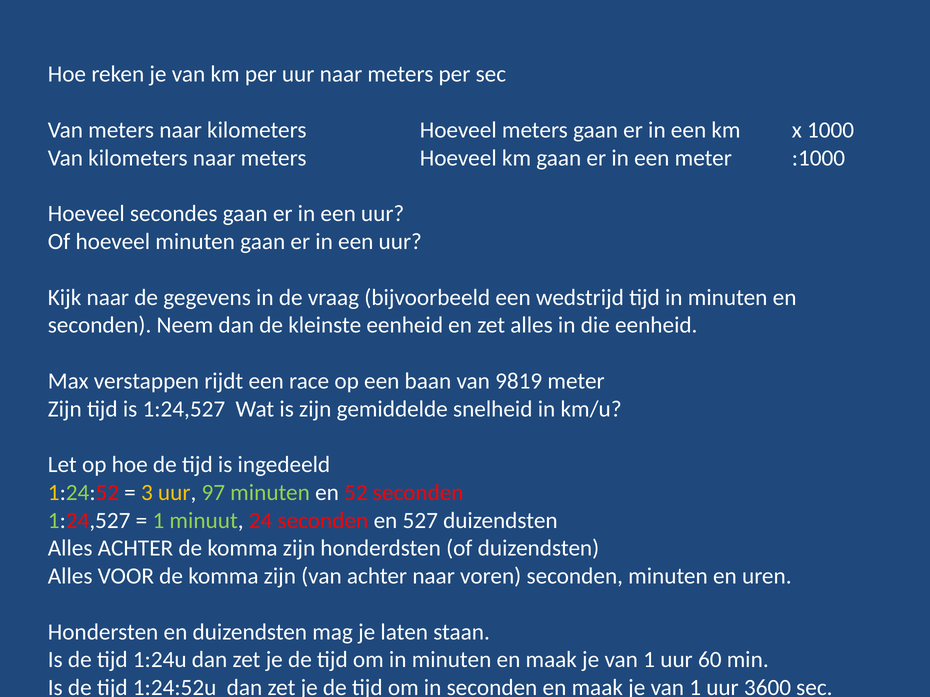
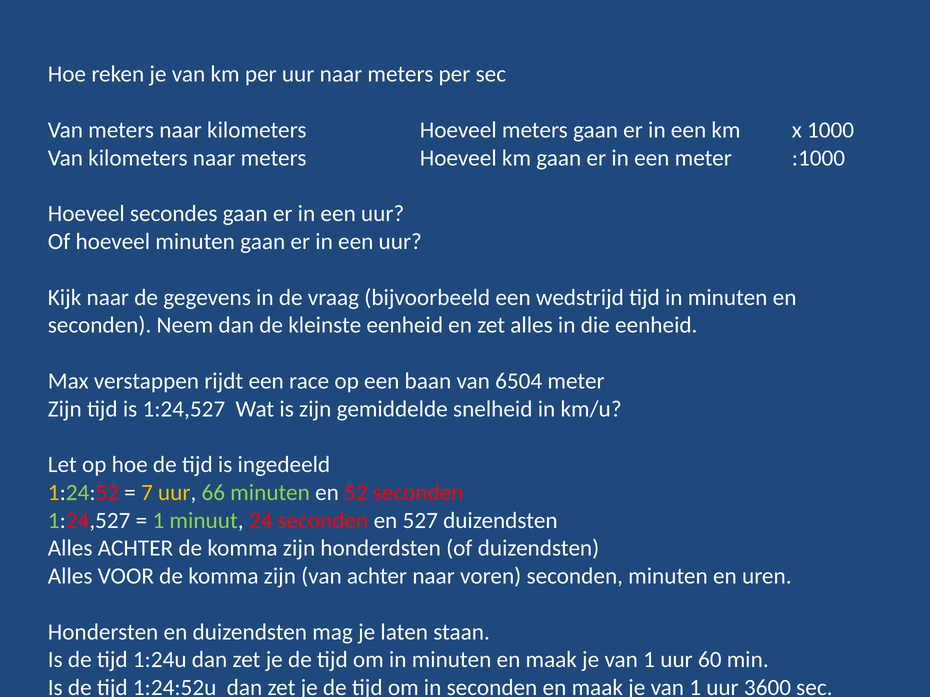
9819: 9819 -> 6504
3: 3 -> 7
97: 97 -> 66
